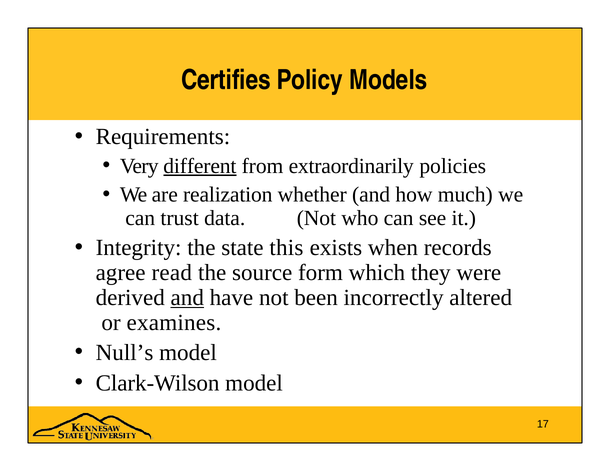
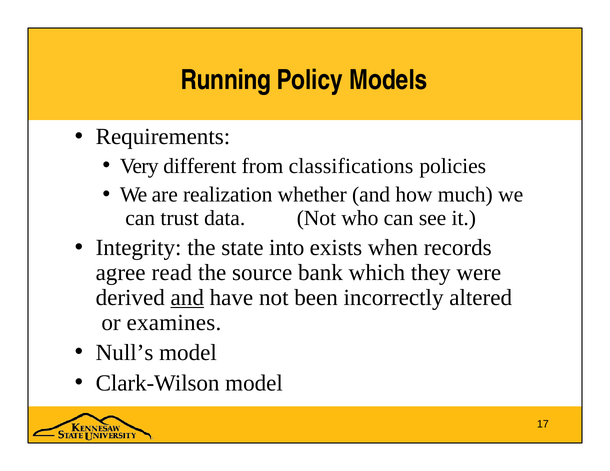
Certifies: Certifies -> Running
different underline: present -> none
extraordinarily: extraordinarily -> classifications
this: this -> into
form: form -> bank
